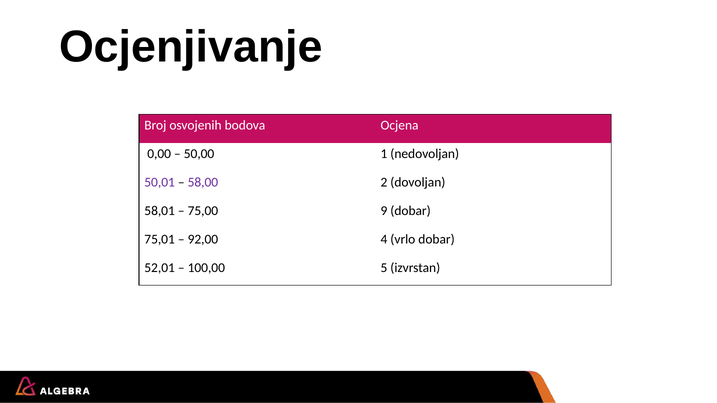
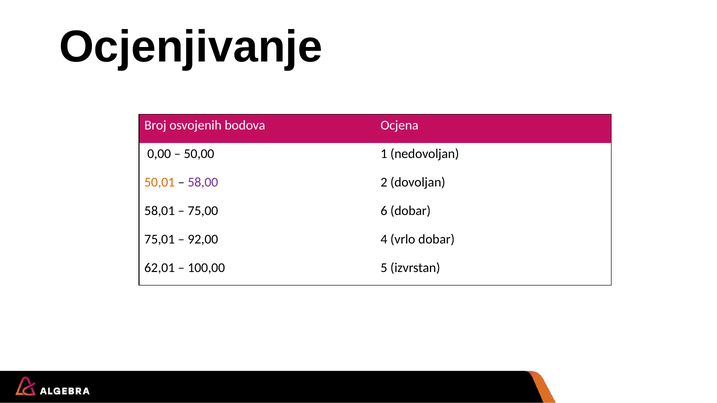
50,01 colour: purple -> orange
9: 9 -> 6
52,01: 52,01 -> 62,01
